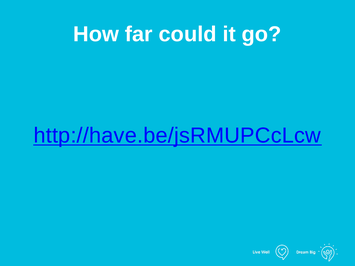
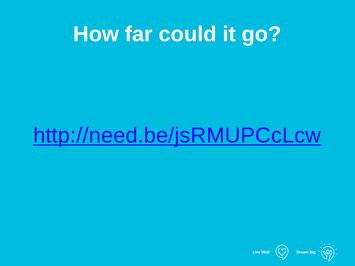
http://have.be/jsRMUPCcLcw: http://have.be/jsRMUPCcLcw -> http://need.be/jsRMUPCcLcw
